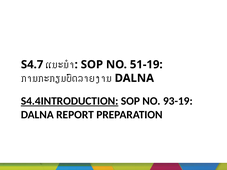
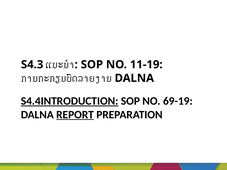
S4.7: S4.7 -> S4.3
51-19: 51-19 -> 11-19
93-19: 93-19 -> 69-19
REPORT underline: none -> present
